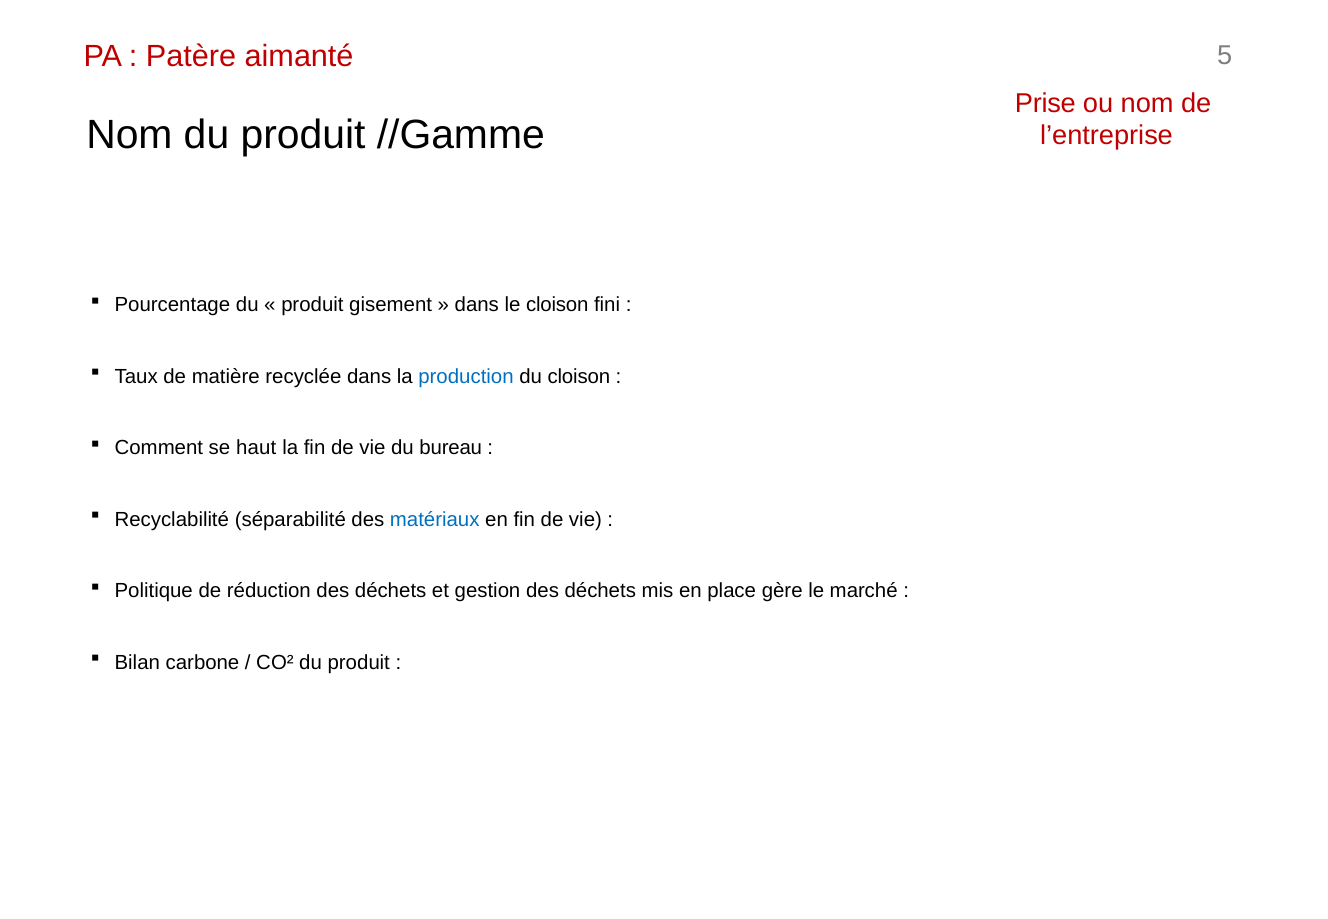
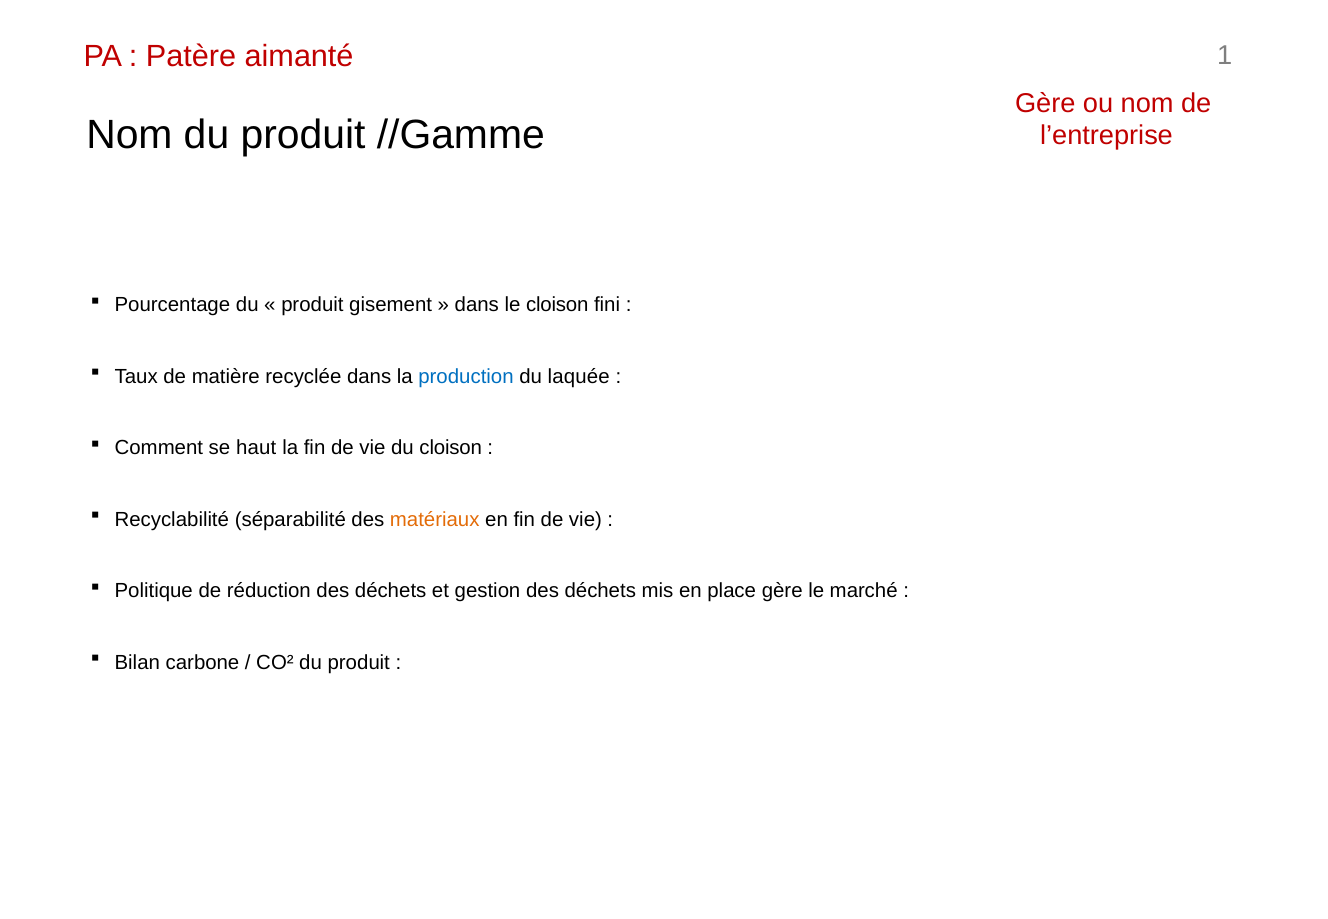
5: 5 -> 1
Prise at (1045, 103): Prise -> Gère
du cloison: cloison -> laquée
du bureau: bureau -> cloison
matériaux colour: blue -> orange
